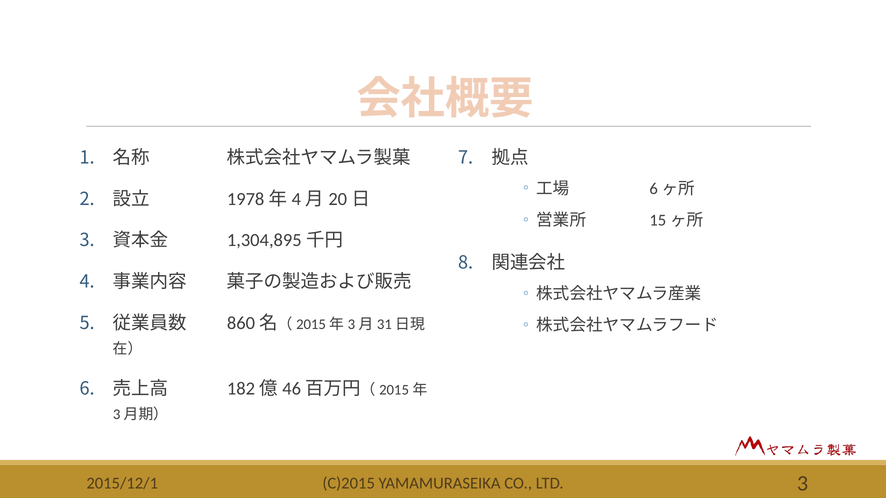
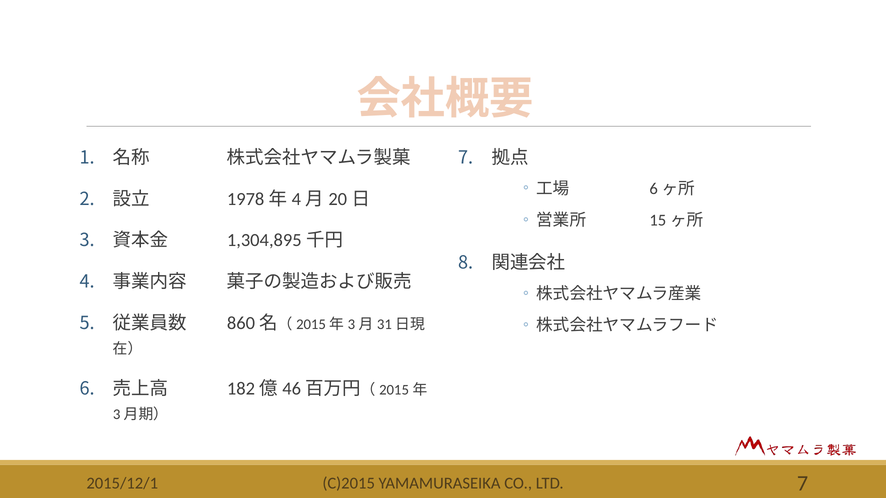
LTD 3: 3 -> 7
